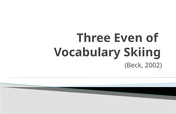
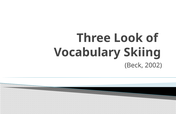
Even: Even -> Look
